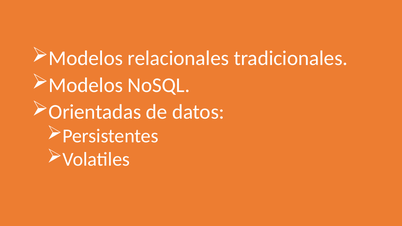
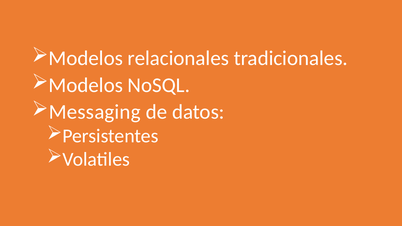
Orientadas: Orientadas -> Messaging
